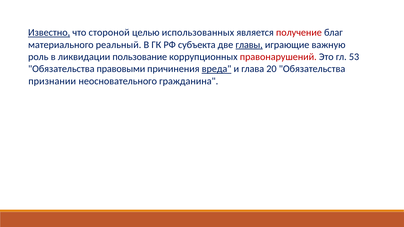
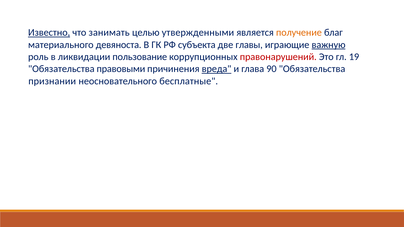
стороной: стороной -> занимать
использованных: использованных -> утвержденными
получение colour: red -> orange
реальный: реальный -> девяноста
главы underline: present -> none
важную underline: none -> present
53: 53 -> 19
20: 20 -> 90
гражданина: гражданина -> бесплатные
